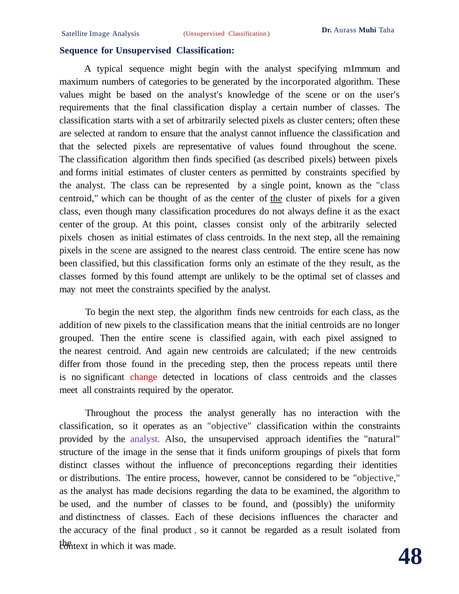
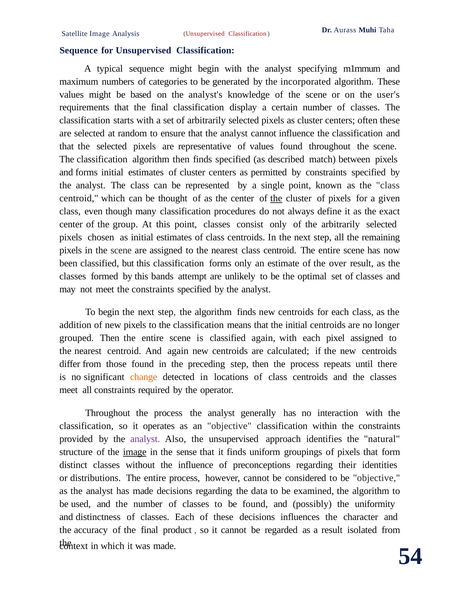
described pixels: pixels -> match
they: they -> over
this found: found -> bands
change colour: red -> orange
image at (135, 452) underline: none -> present
48: 48 -> 54
